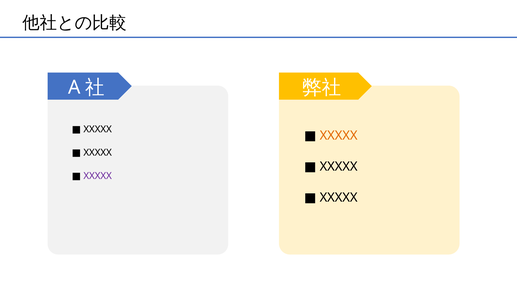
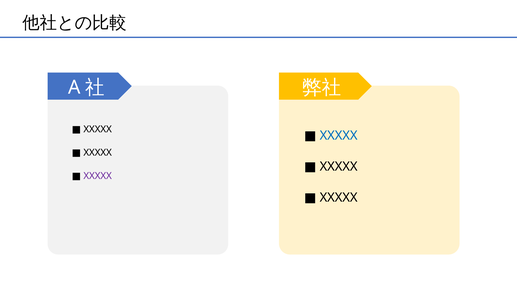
XXXXX at (339, 135) colour: orange -> blue
